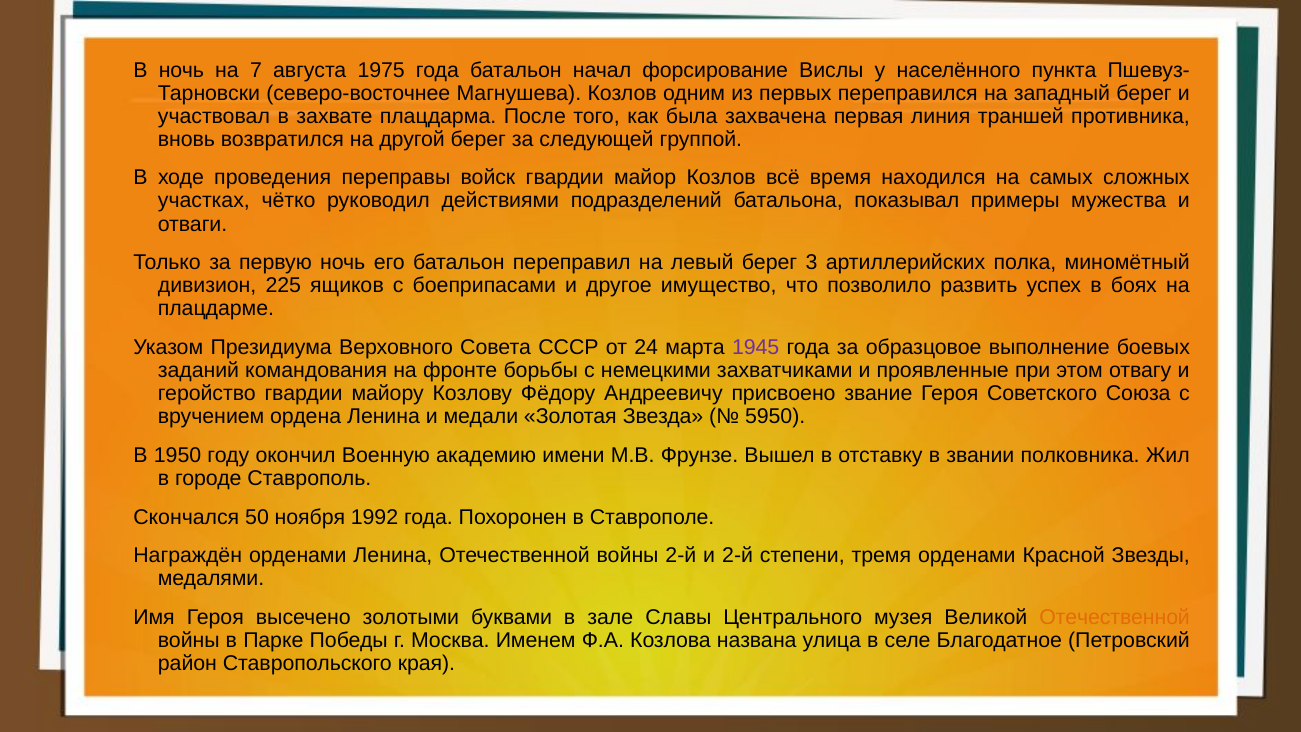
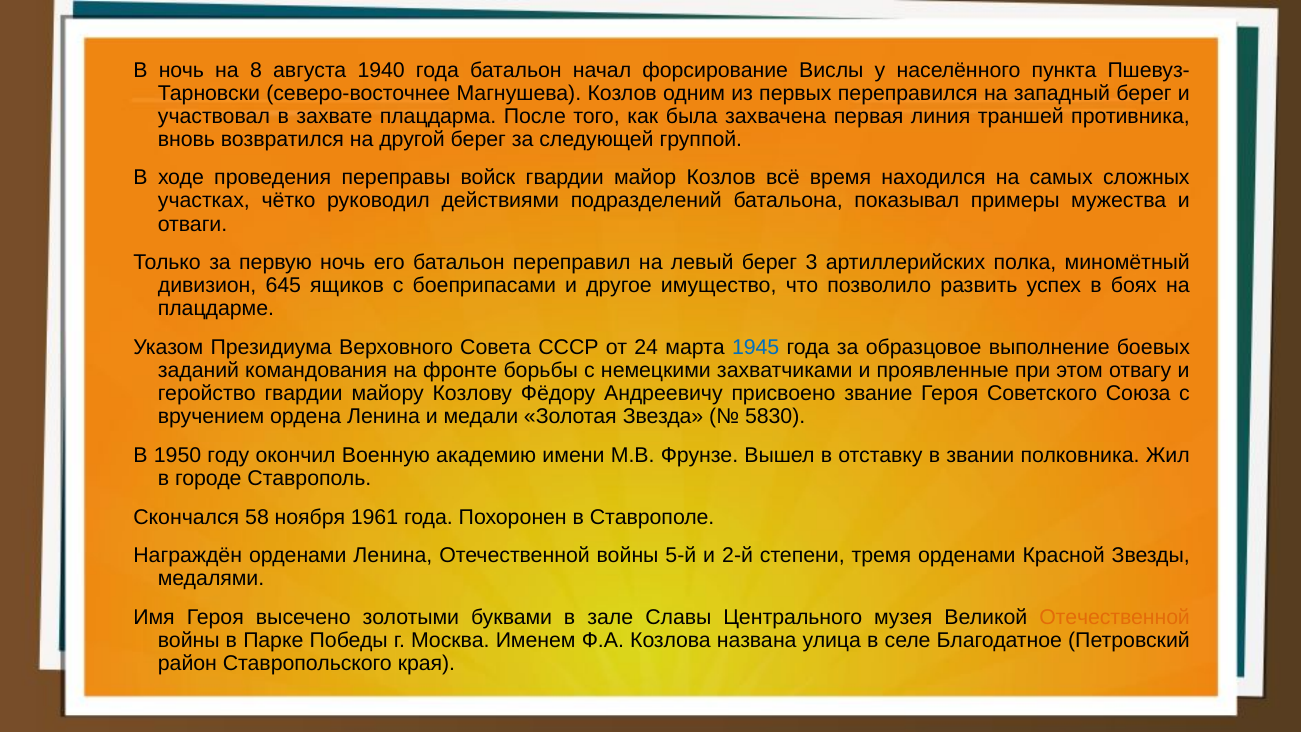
7: 7 -> 8
1975: 1975 -> 1940
225: 225 -> 645
1945 colour: purple -> blue
5950: 5950 -> 5830
50: 50 -> 58
1992: 1992 -> 1961
войны 2-й: 2-й -> 5-й
